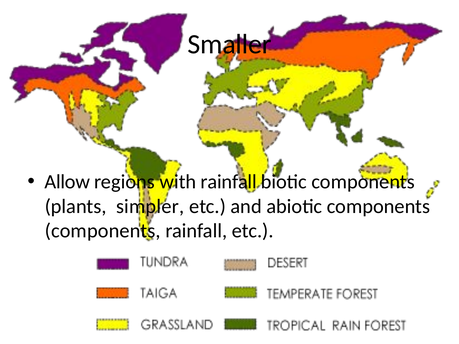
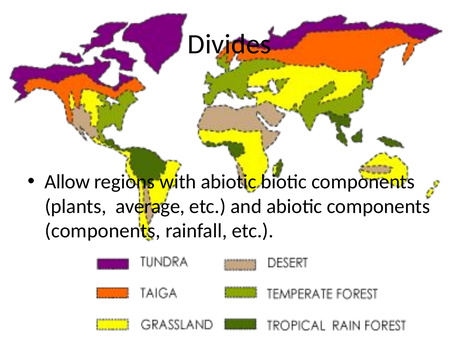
Smaller: Smaller -> Divides
with rainfall: rainfall -> abiotic
simpler: simpler -> average
